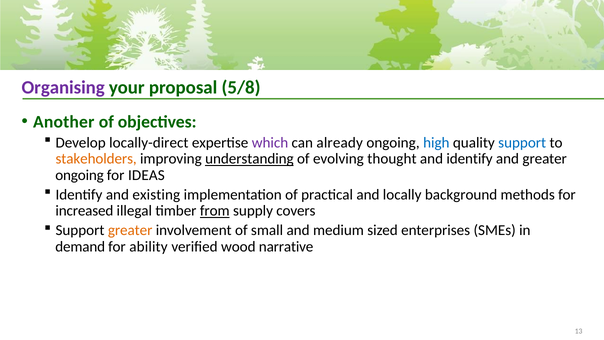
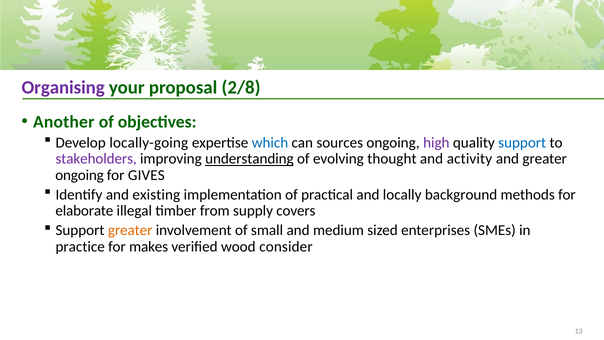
5/8: 5/8 -> 2/8
locally-direct: locally-direct -> locally-going
which colour: purple -> blue
already: already -> sources
high colour: blue -> purple
stakeholders colour: orange -> purple
and identify: identify -> activity
IDEAS: IDEAS -> GIVES
increased: increased -> elaborate
from underline: present -> none
demand: demand -> practice
ability: ability -> makes
narrative: narrative -> consider
